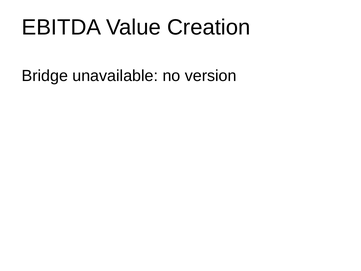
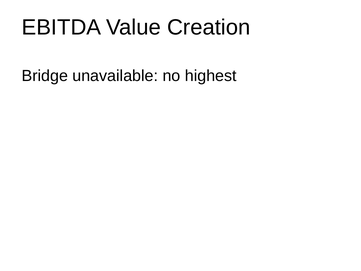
version: version -> highest
